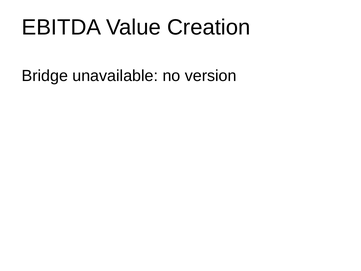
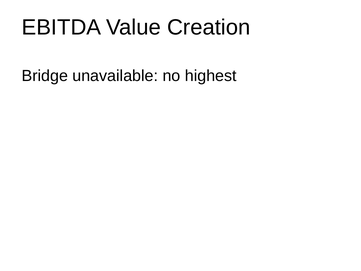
version: version -> highest
